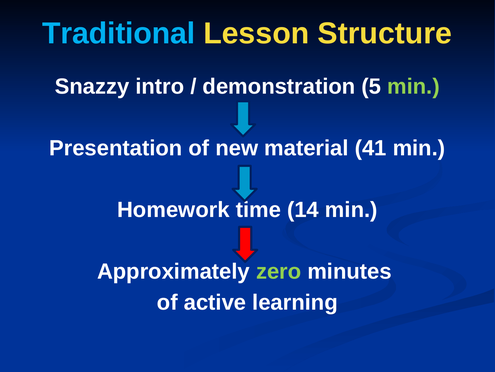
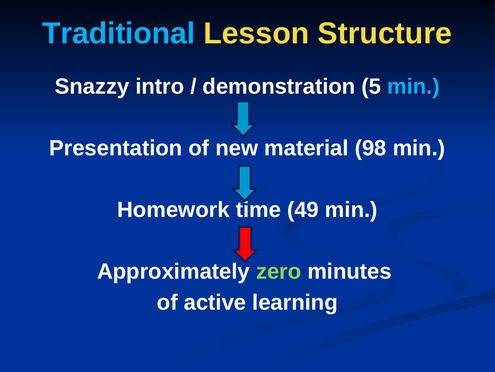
min at (413, 86) colour: light green -> light blue
41: 41 -> 98
14: 14 -> 49
